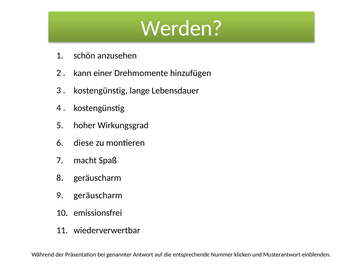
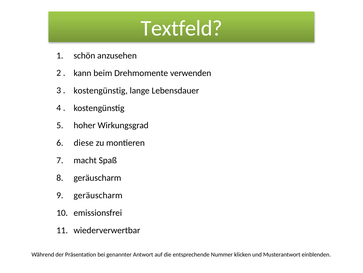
Werden: Werden -> Textfeld
einer: einer -> beim
hinzufügen: hinzufügen -> verwenden
